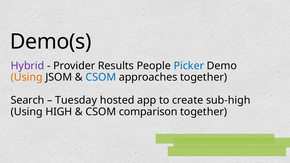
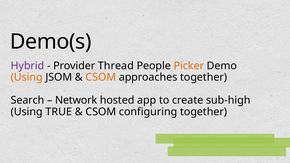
Results: Results -> Thread
Picker colour: blue -> orange
CSOM at (101, 77) colour: blue -> orange
Tuesday: Tuesday -> Network
HIGH: HIGH -> TRUE
comparison: comparison -> configuring
